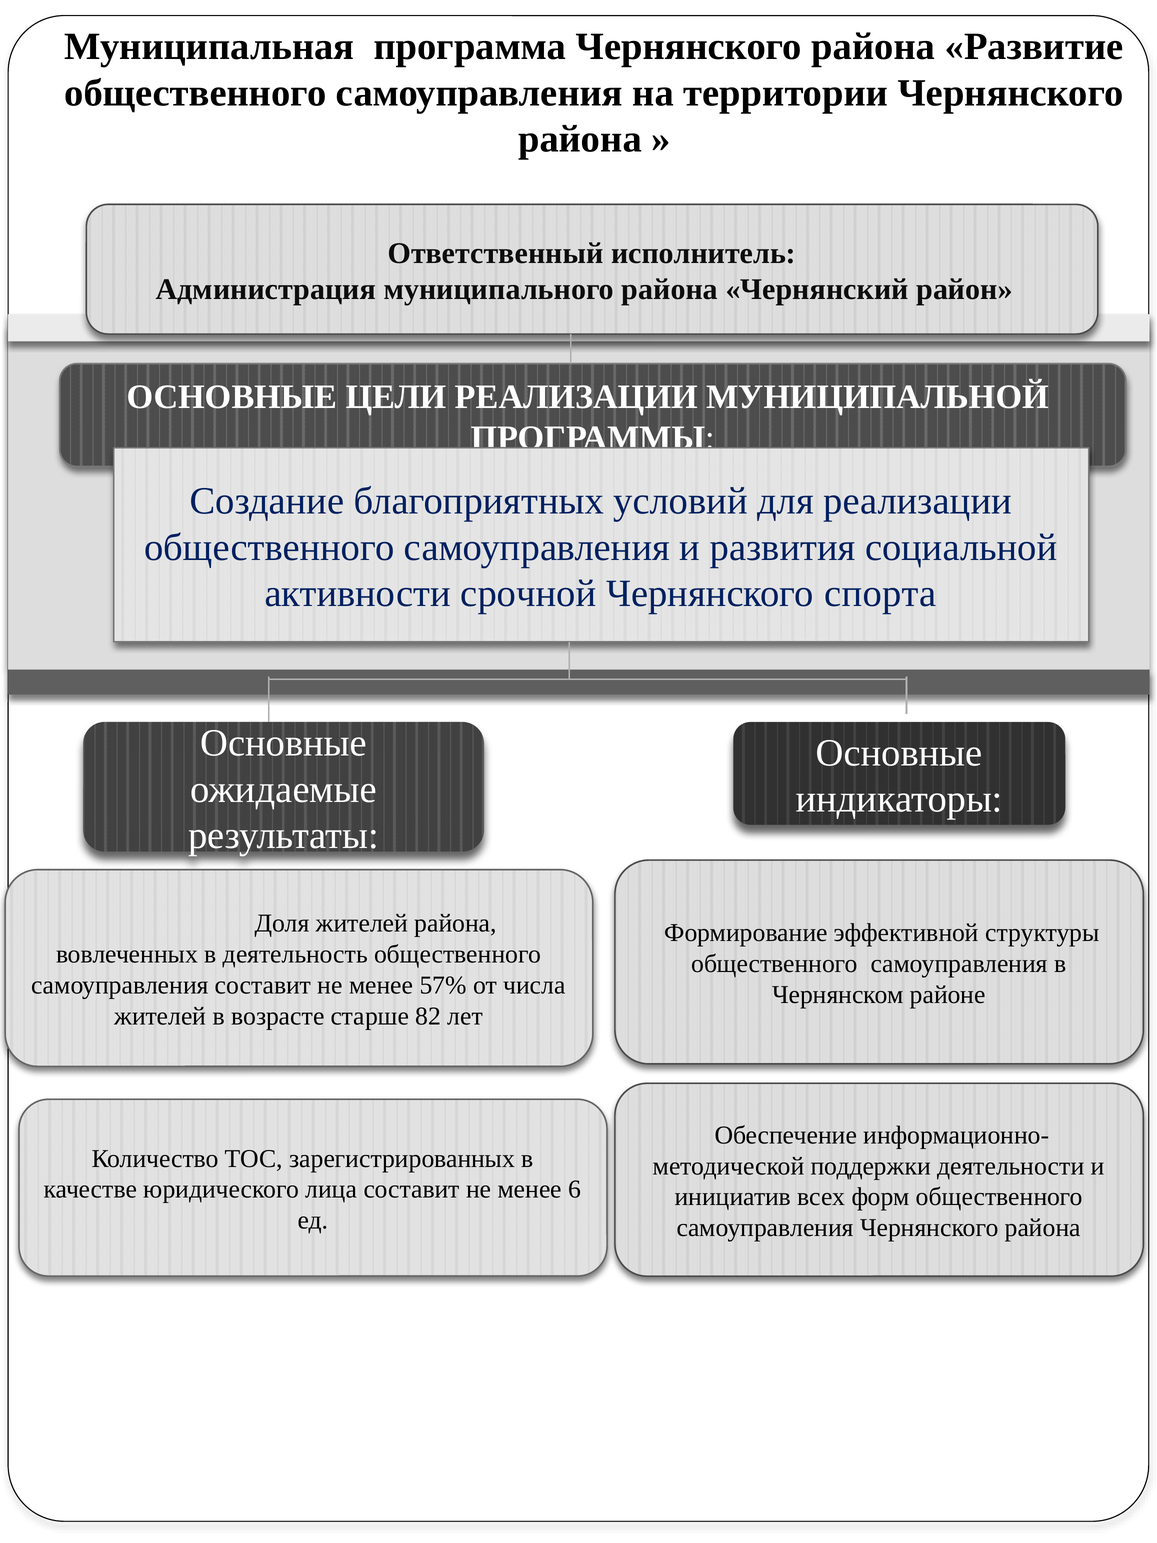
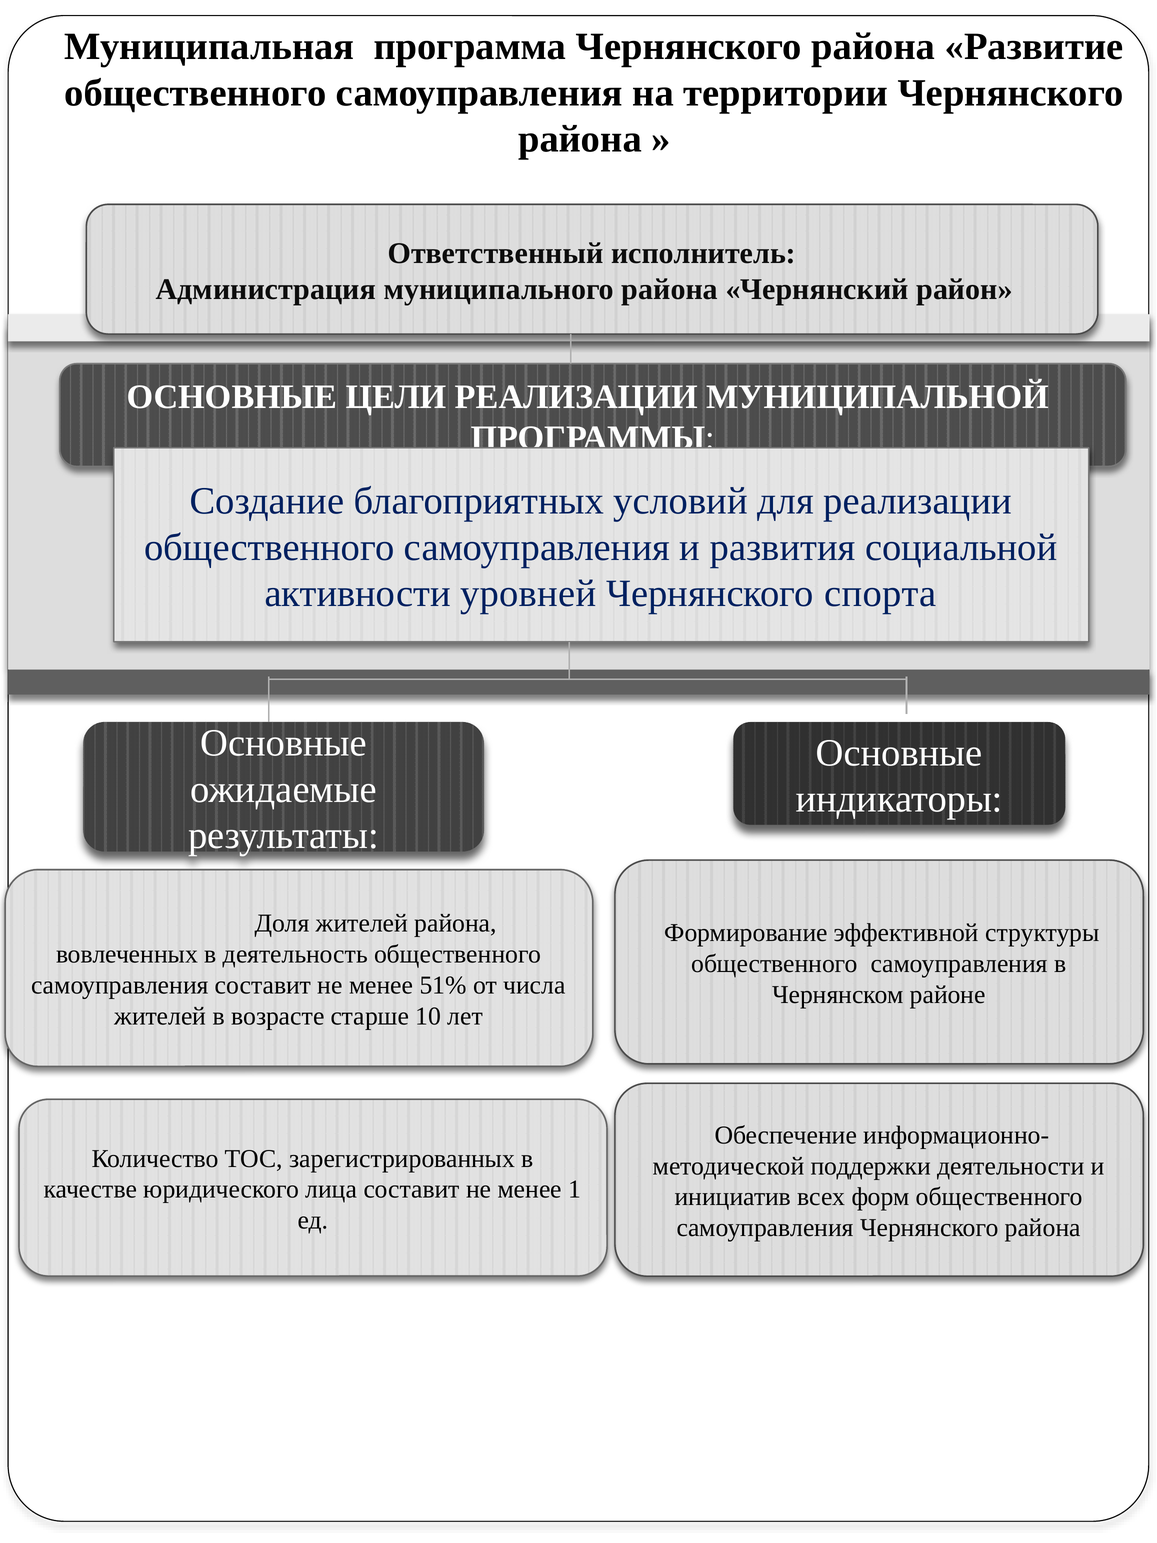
срочной: срочной -> уровней
57%: 57% -> 51%
82: 82 -> 10
6: 6 -> 1
